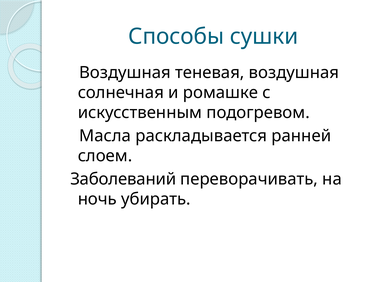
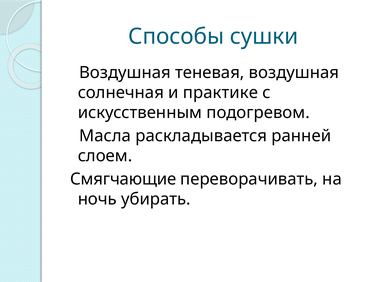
ромашке: ромашке -> практике
Заболеваний: Заболеваний -> Смягчающие
